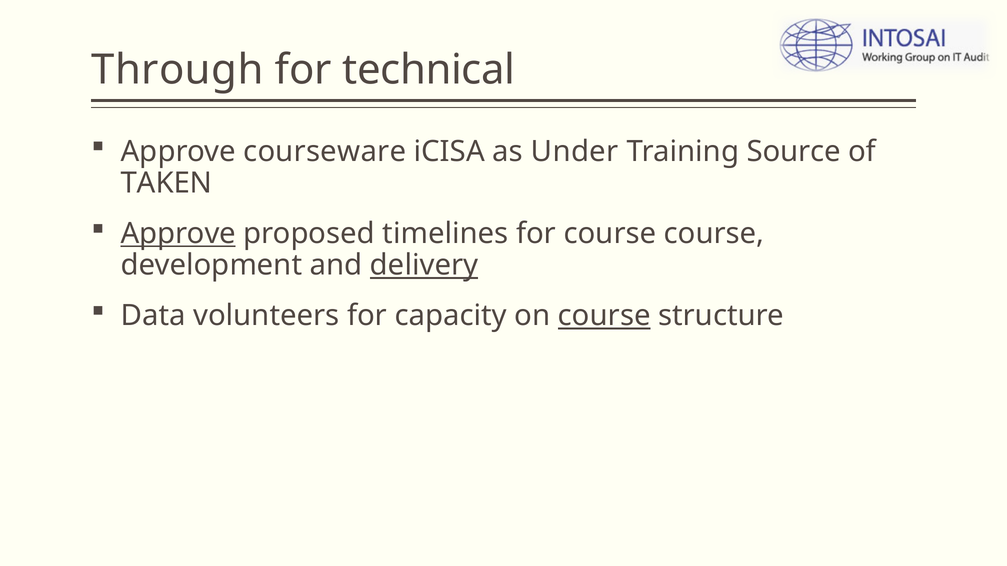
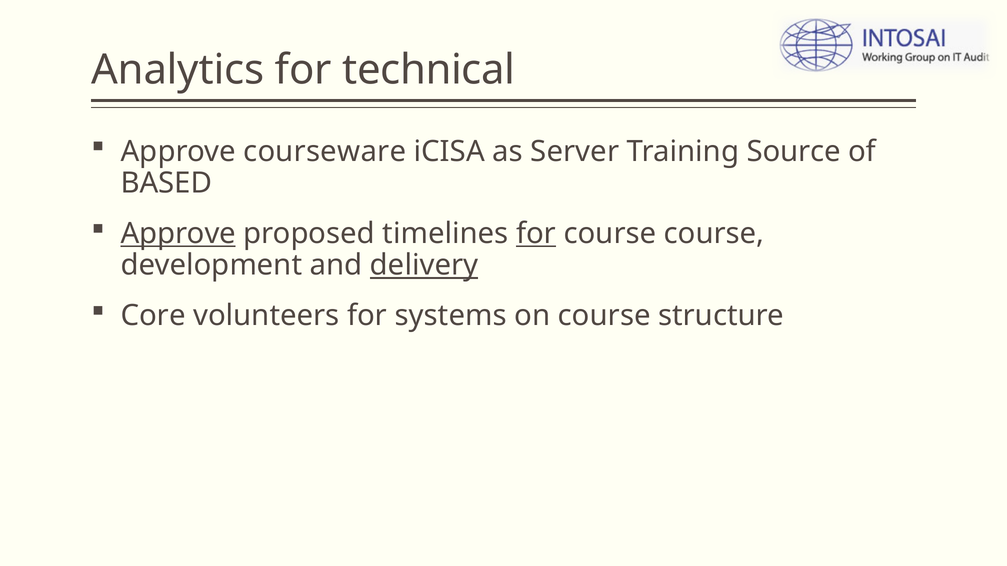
Through: Through -> Analytics
Under: Under -> Server
TAKEN: TAKEN -> BASED
for at (536, 234) underline: none -> present
Data: Data -> Core
capacity: capacity -> systems
course at (604, 316) underline: present -> none
